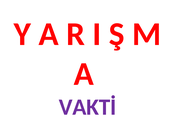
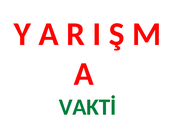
VAKTİ colour: purple -> green
